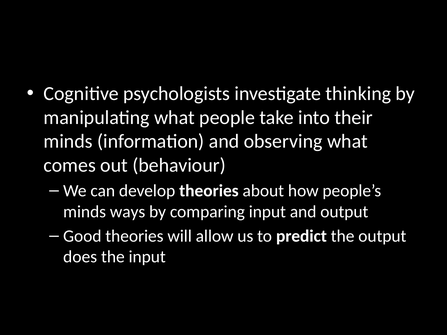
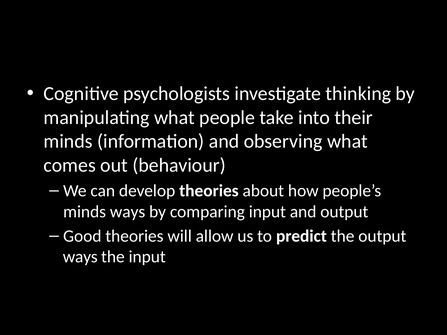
does at (80, 257): does -> ways
